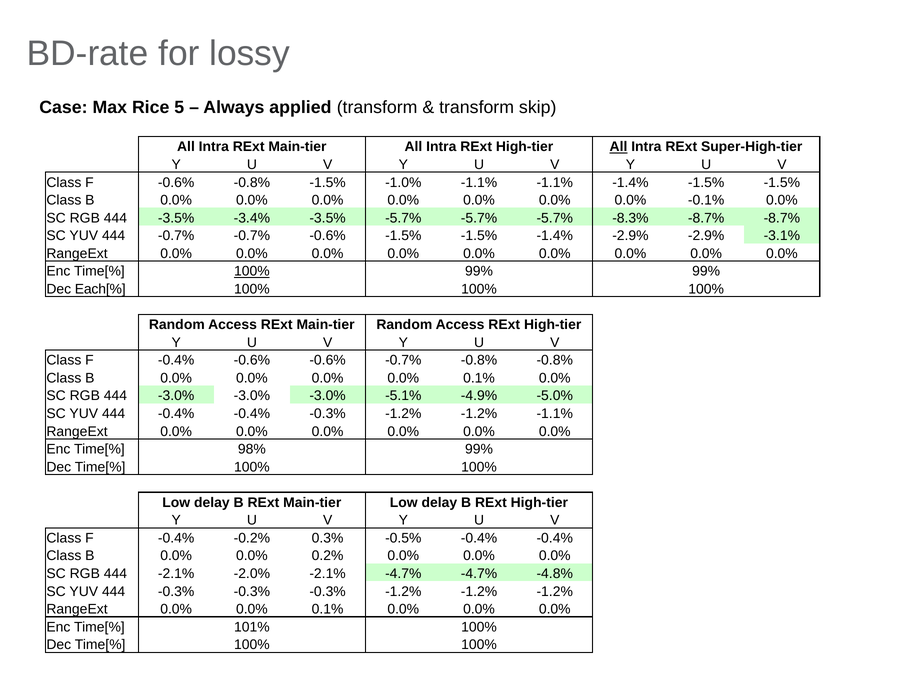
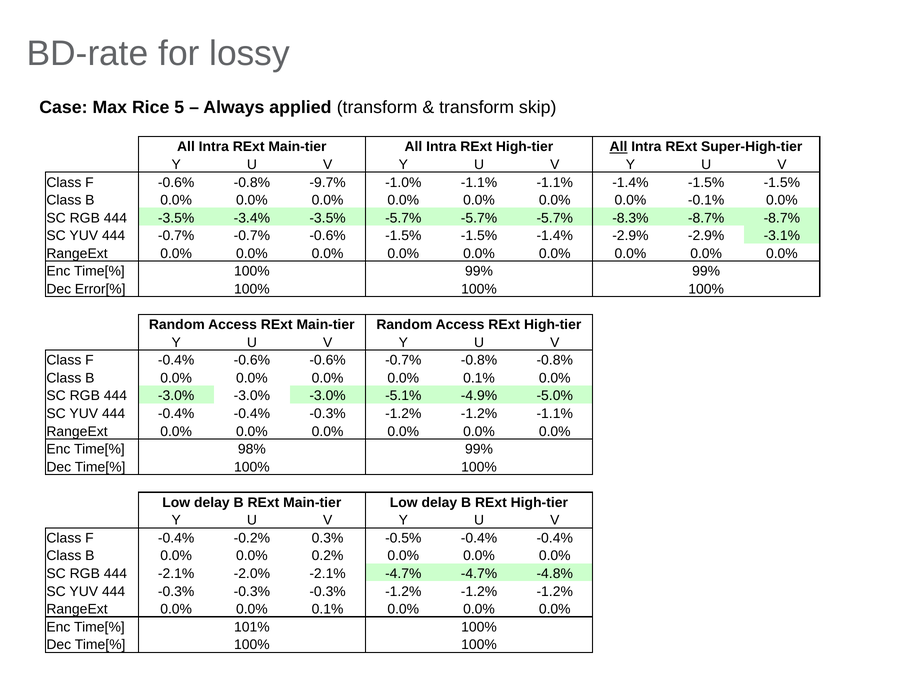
-0.8% -1.5%: -1.5% -> -9.7%
100% at (252, 271) underline: present -> none
Each[%: Each[% -> Error[%
